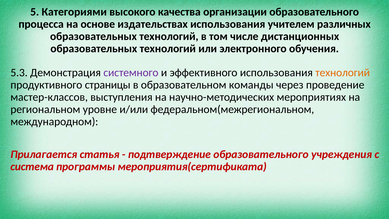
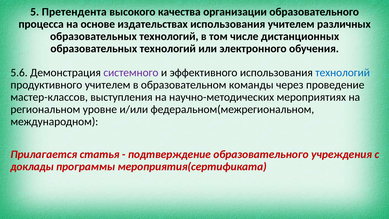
Категориями: Категориями -> Претендента
5.3: 5.3 -> 5.6
технологий at (343, 73) colour: orange -> blue
продуктивного страницы: страницы -> учителем
система: система -> доклады
